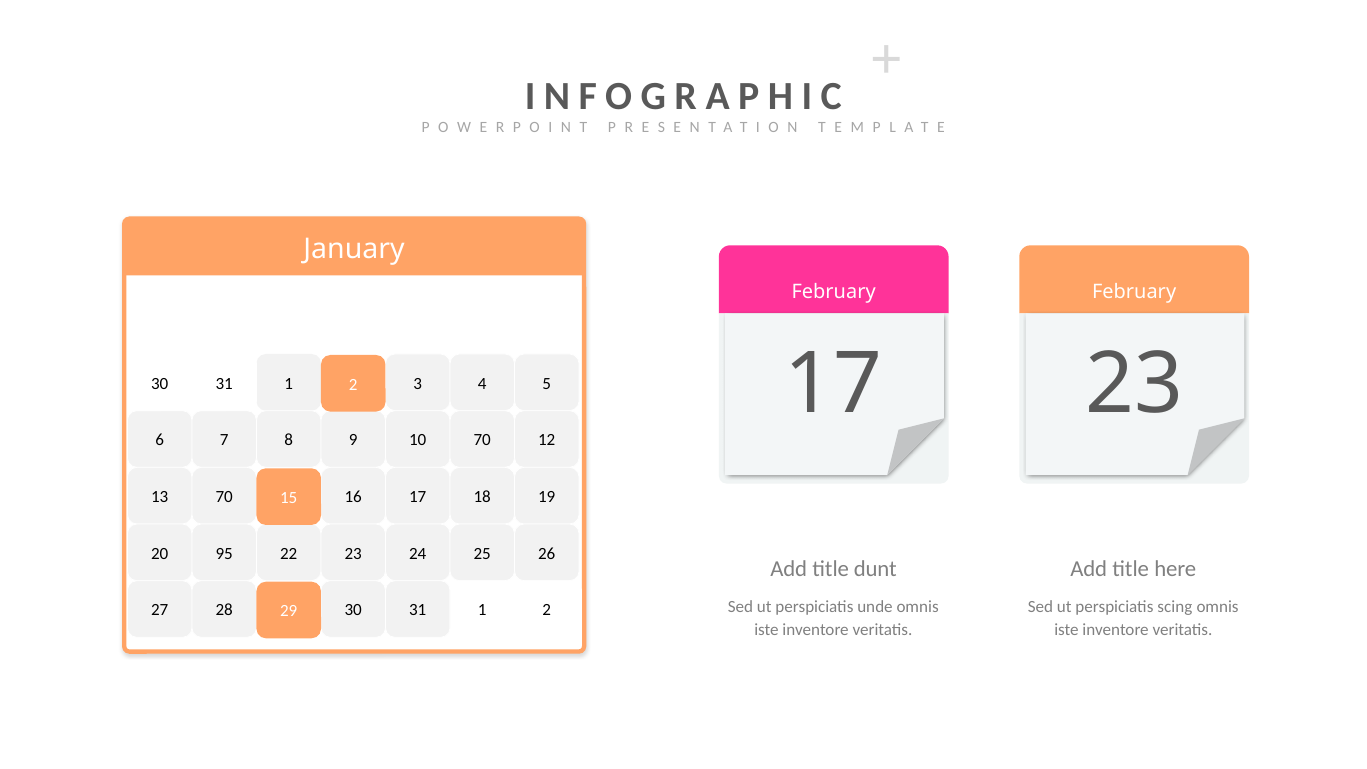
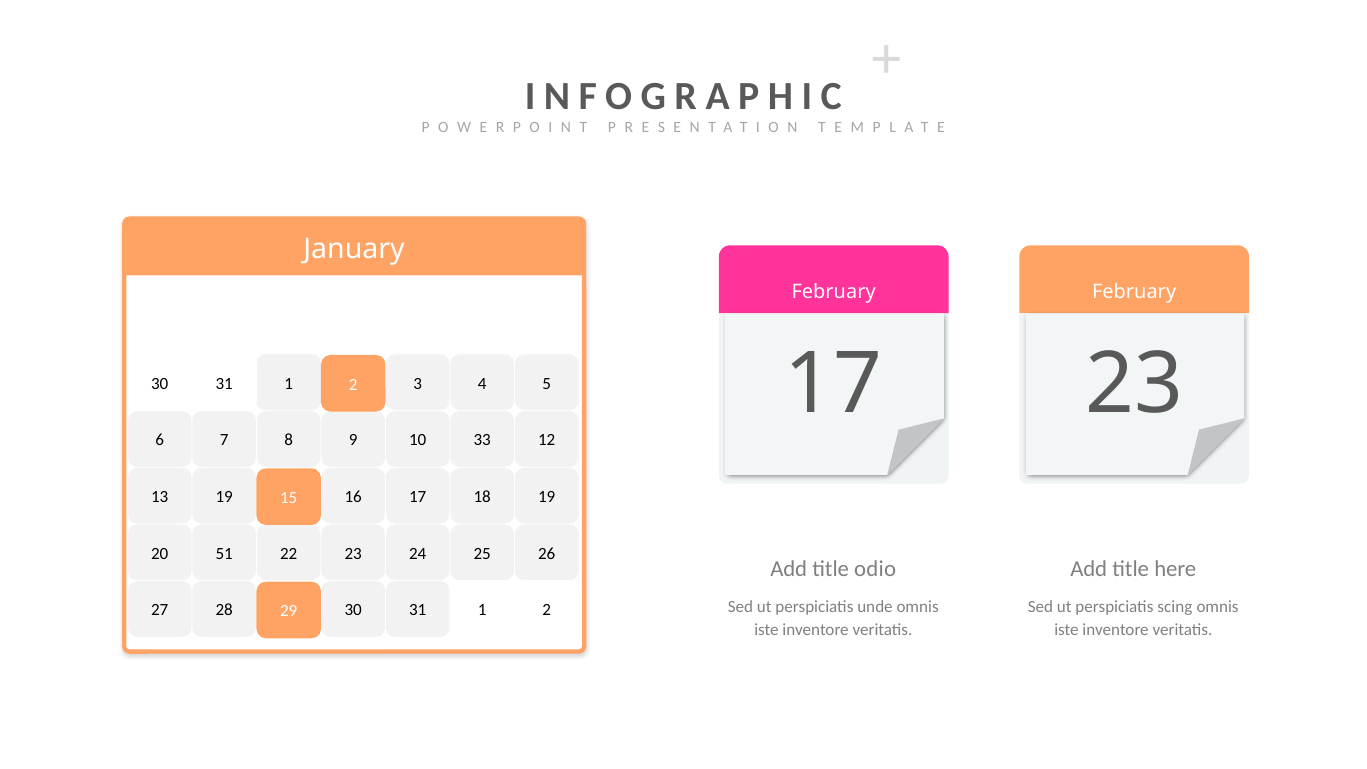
10 70: 70 -> 33
13 70: 70 -> 19
95: 95 -> 51
dunt: dunt -> odio
